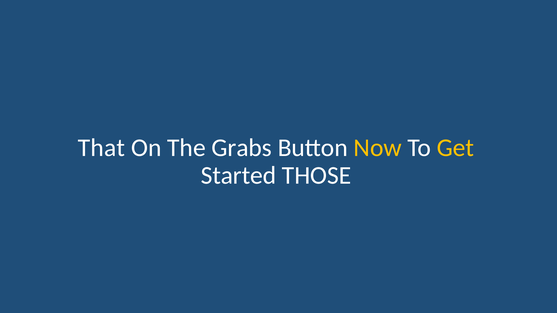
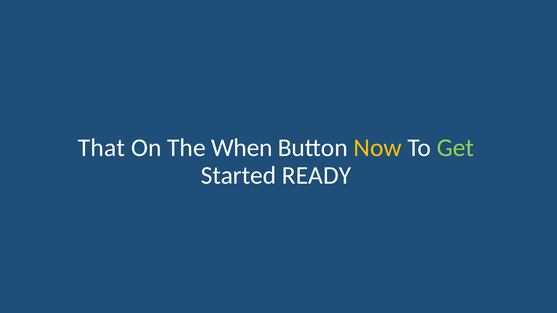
Grabs: Grabs -> When
Get colour: yellow -> light green
THOSE: THOSE -> READY
